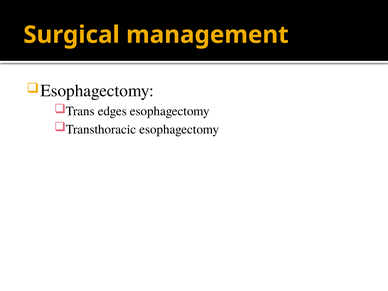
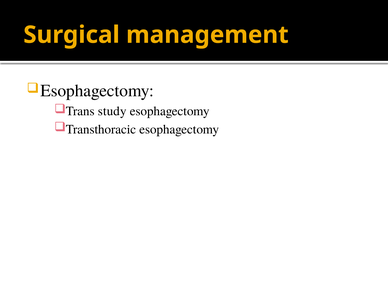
edges: edges -> study
